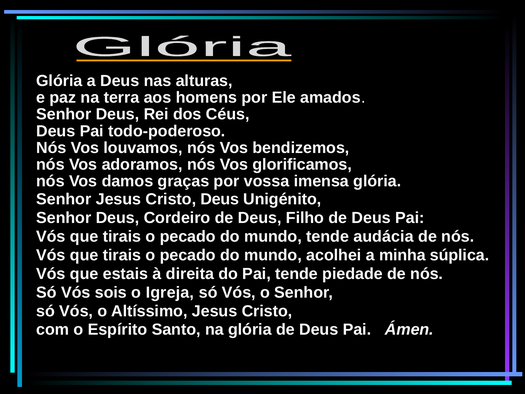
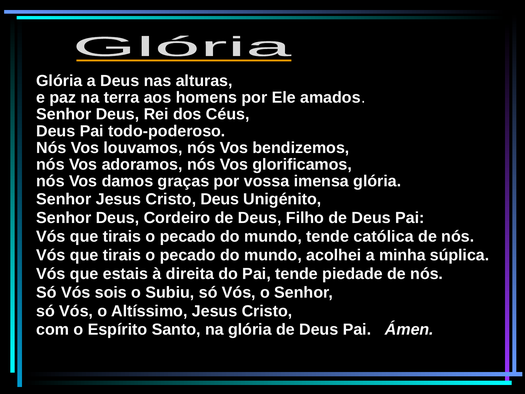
audácia: audácia -> católica
Igreja: Igreja -> Subiu
